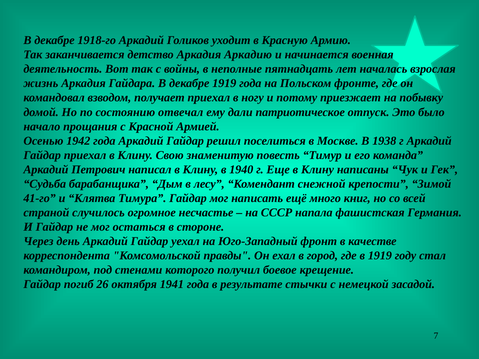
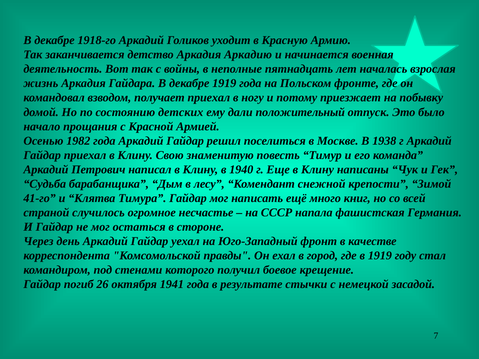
отвечал: отвечал -> детских
патриотическое: патриотическое -> положительный
1942: 1942 -> 1982
